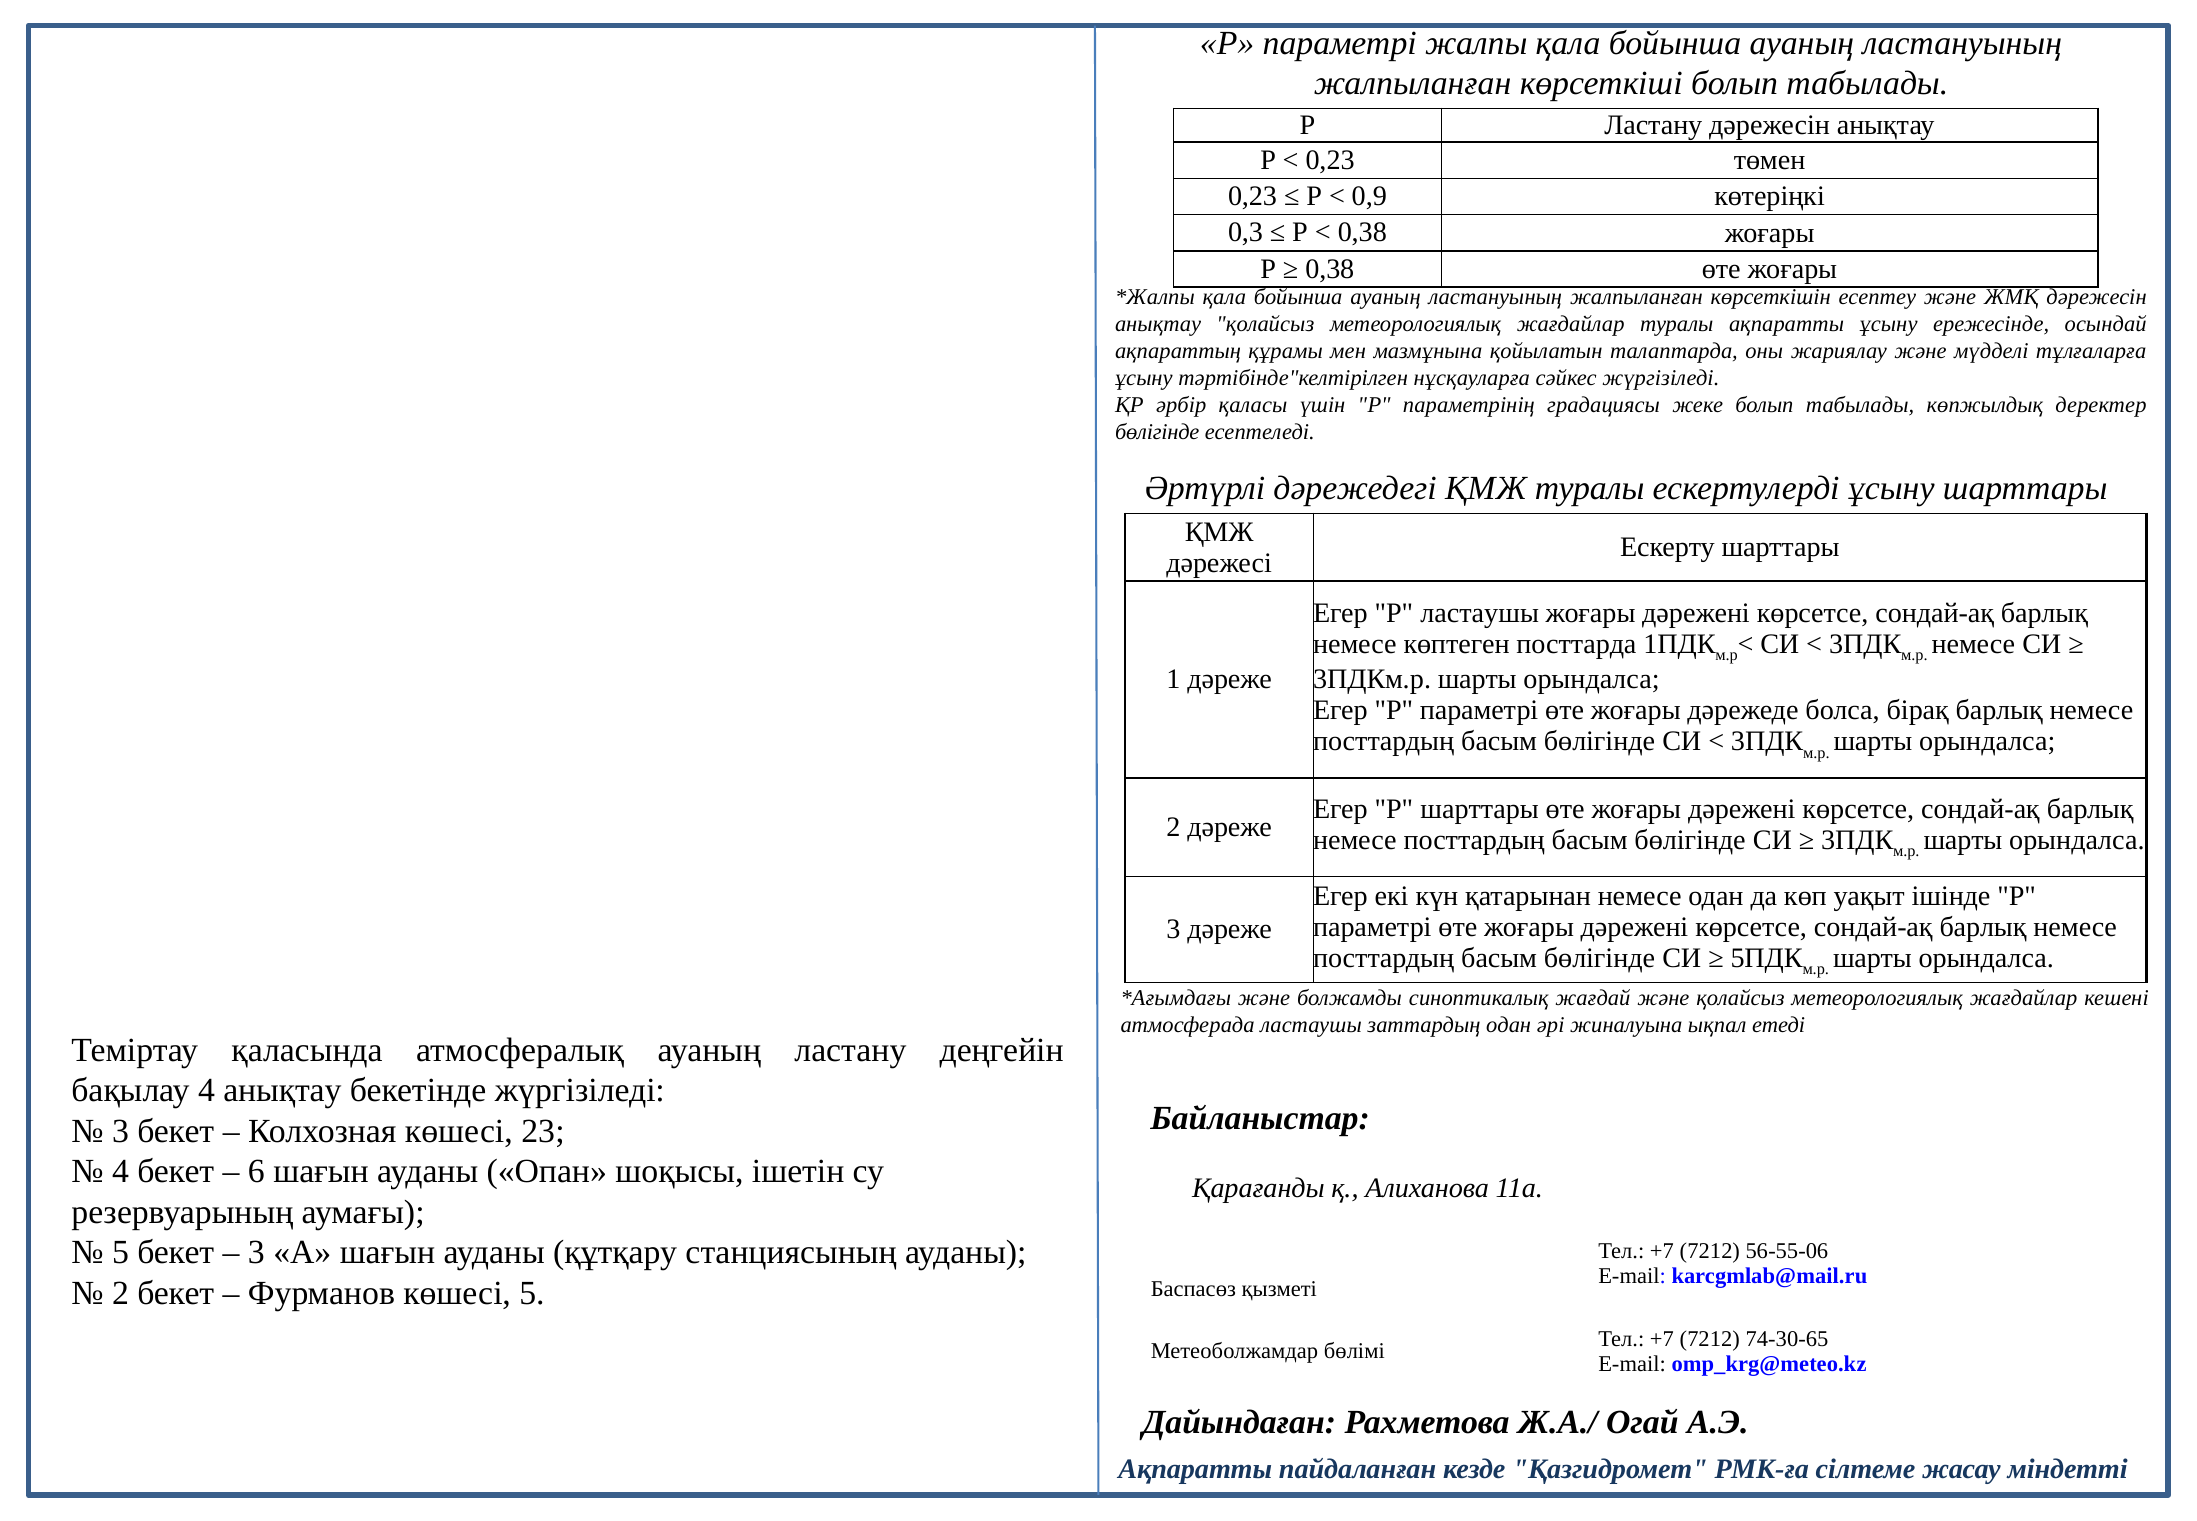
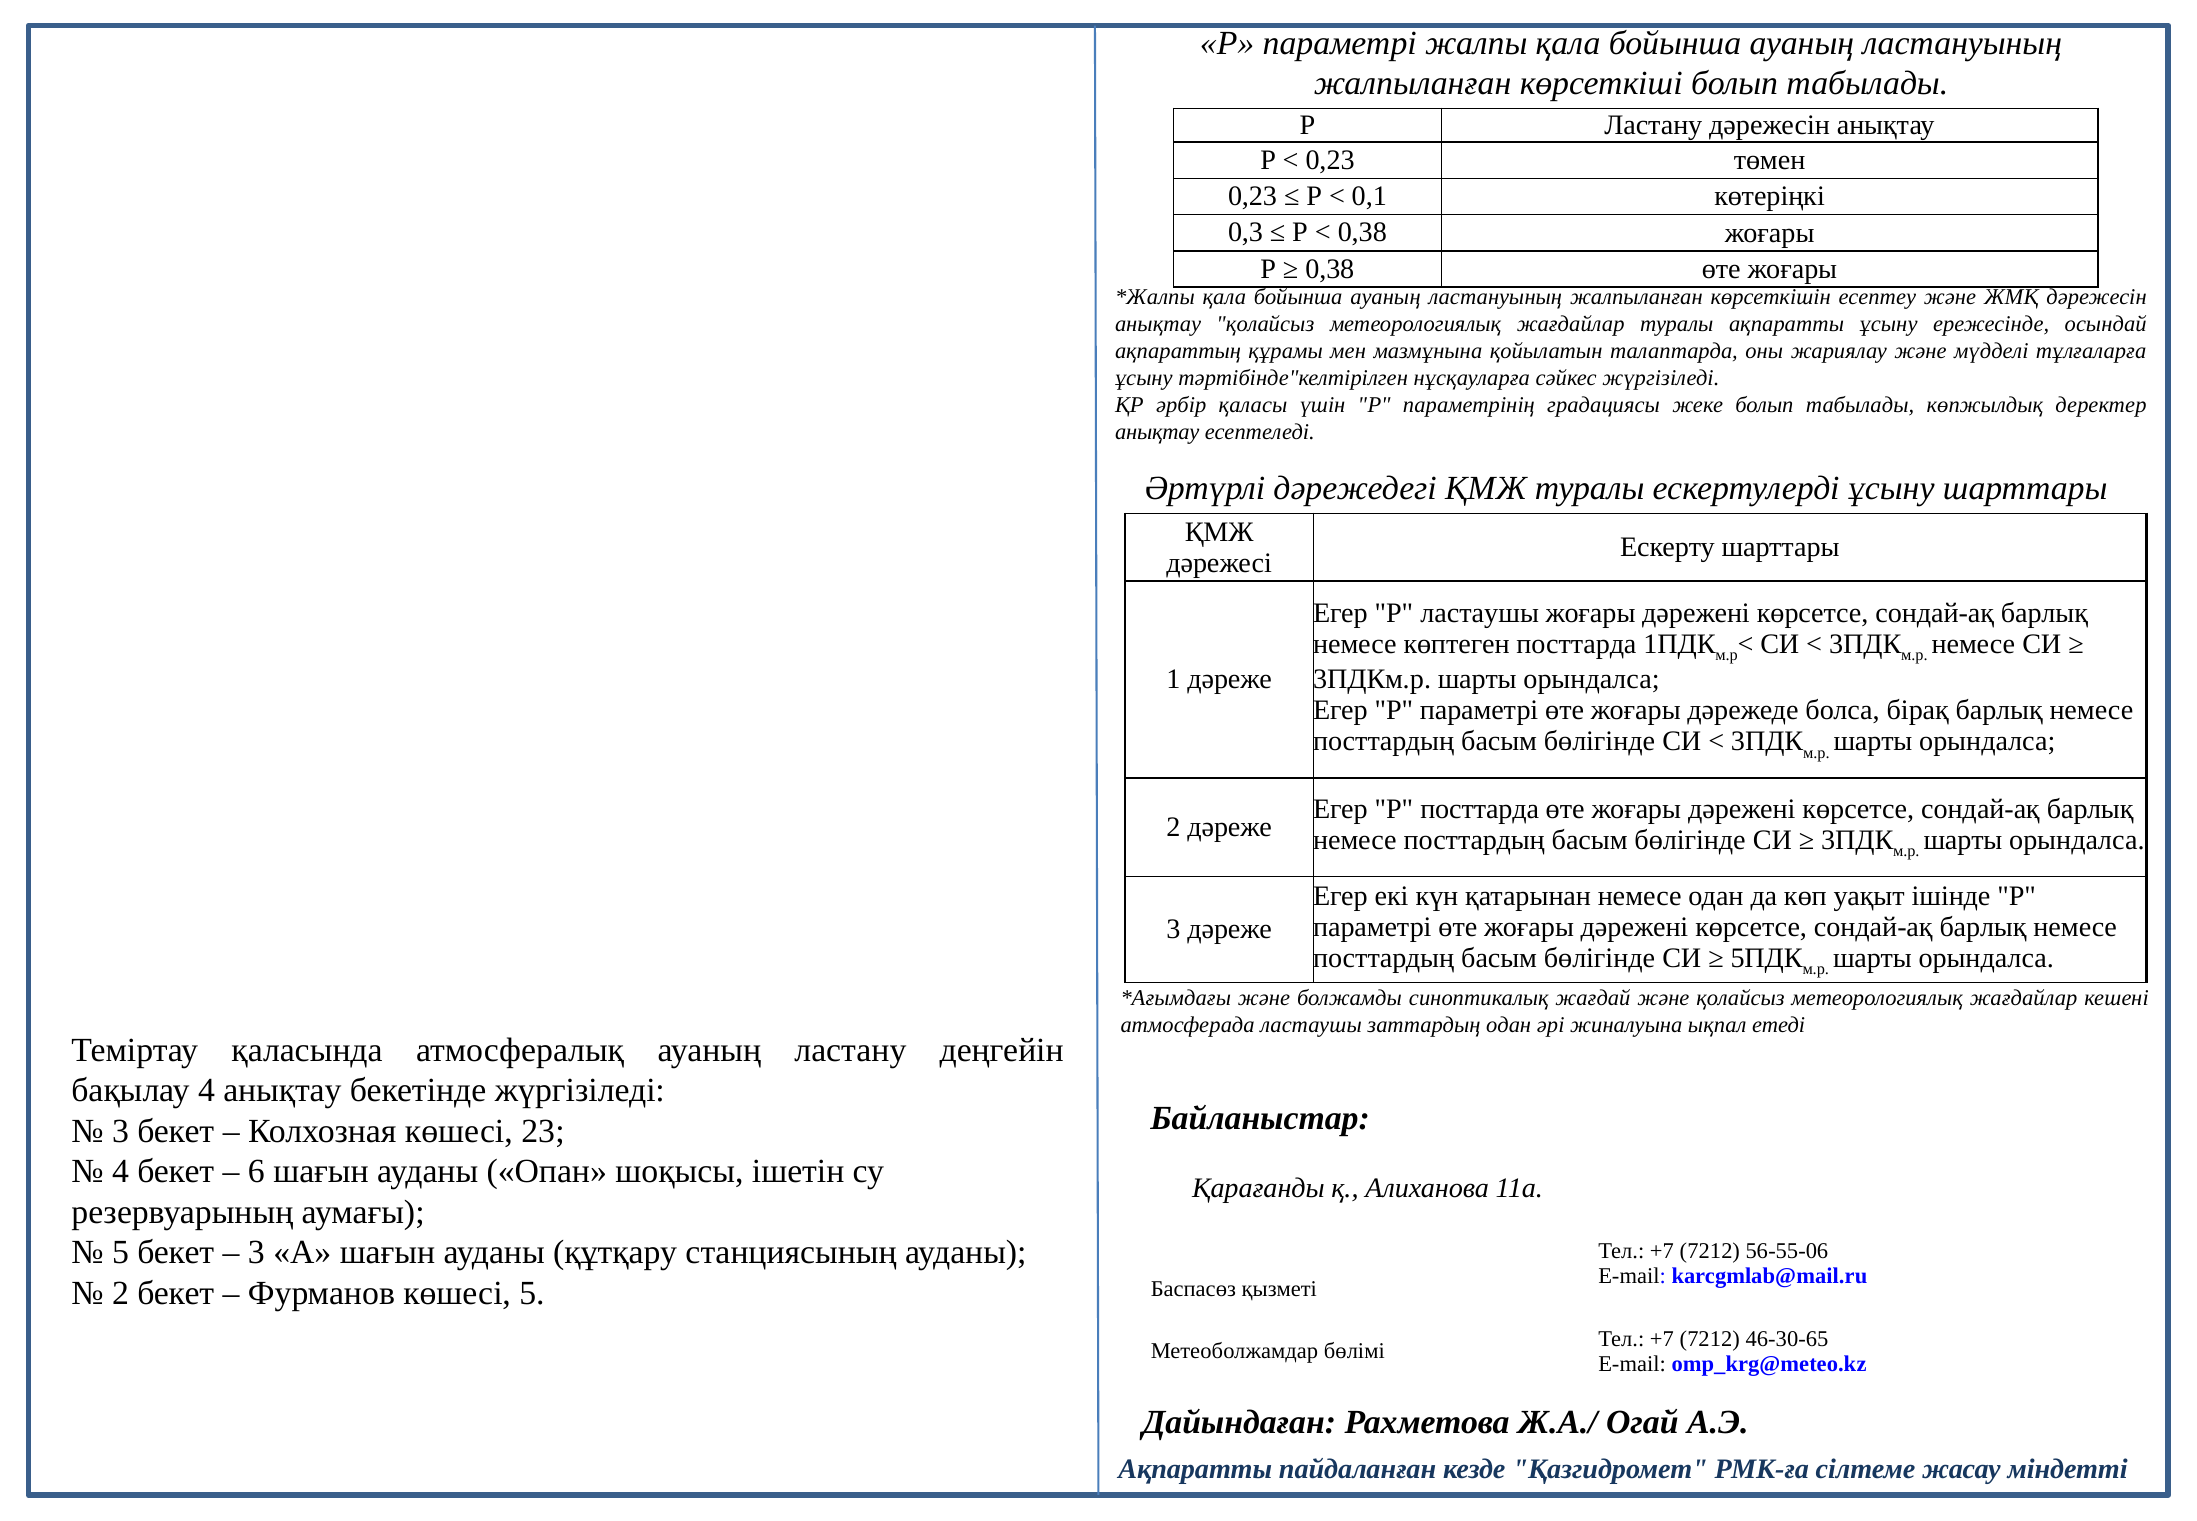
0,9: 0,9 -> 0,1
бөлігінде at (1157, 432): бөлігінде -> анықтау
Р шарттары: шарттары -> посттарда
74-30-65: 74-30-65 -> 46-30-65
